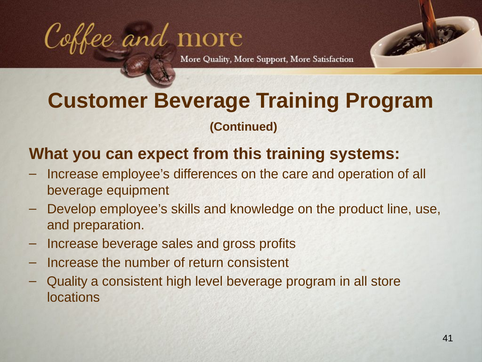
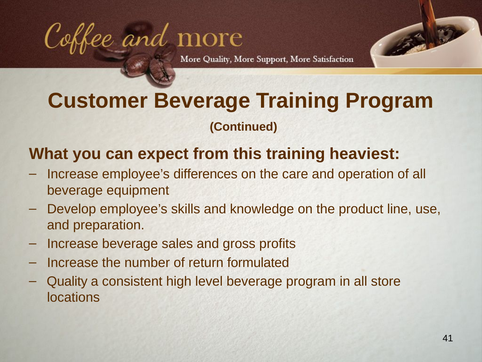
systems: systems -> heaviest
return consistent: consistent -> formulated
